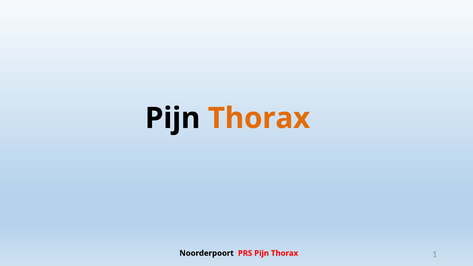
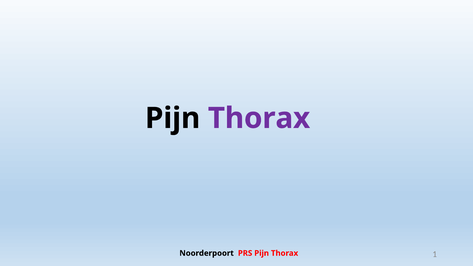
Thorax at (259, 118) colour: orange -> purple
